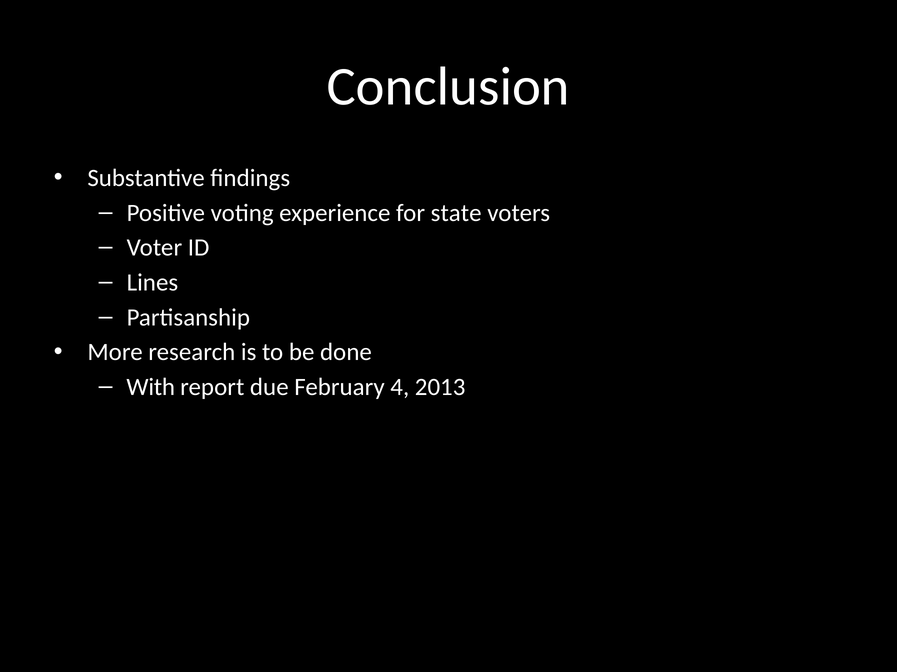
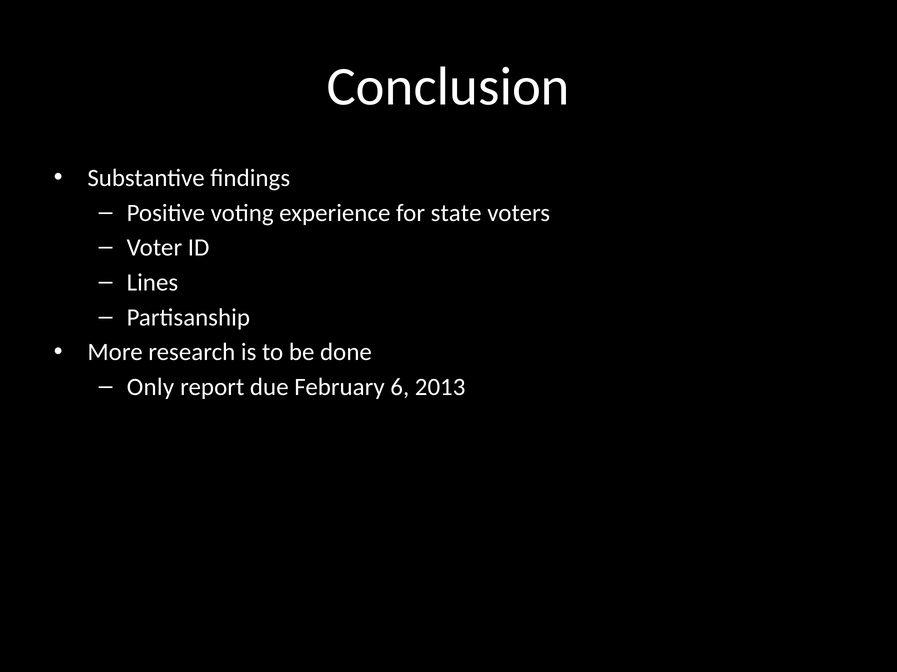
With: With -> Only
4: 4 -> 6
